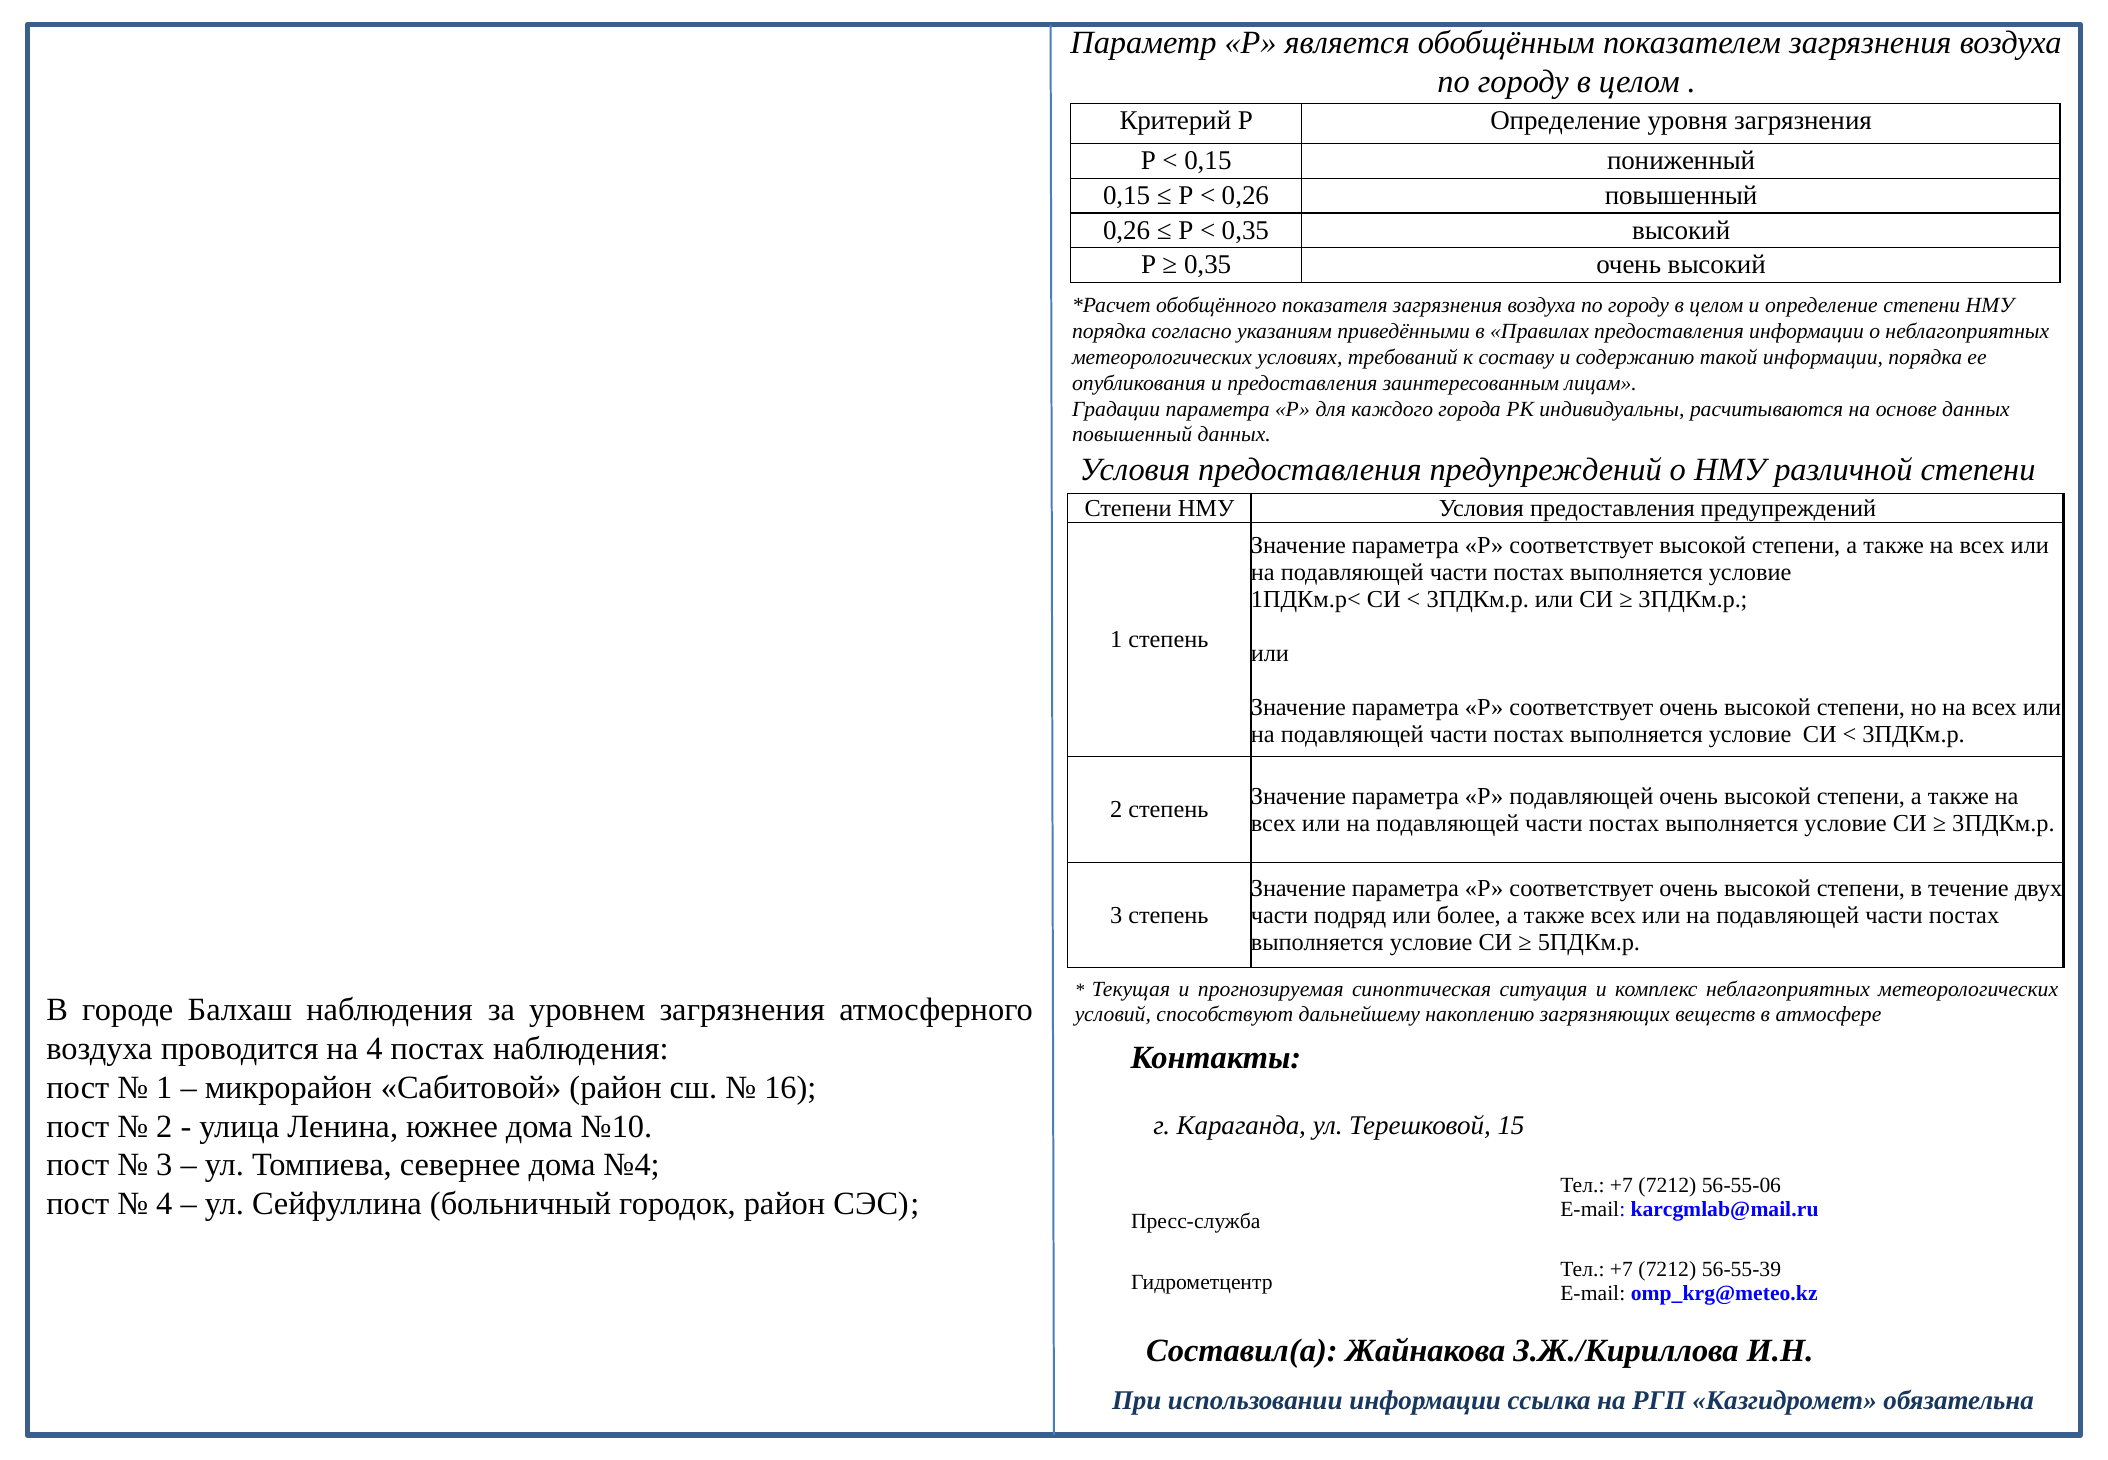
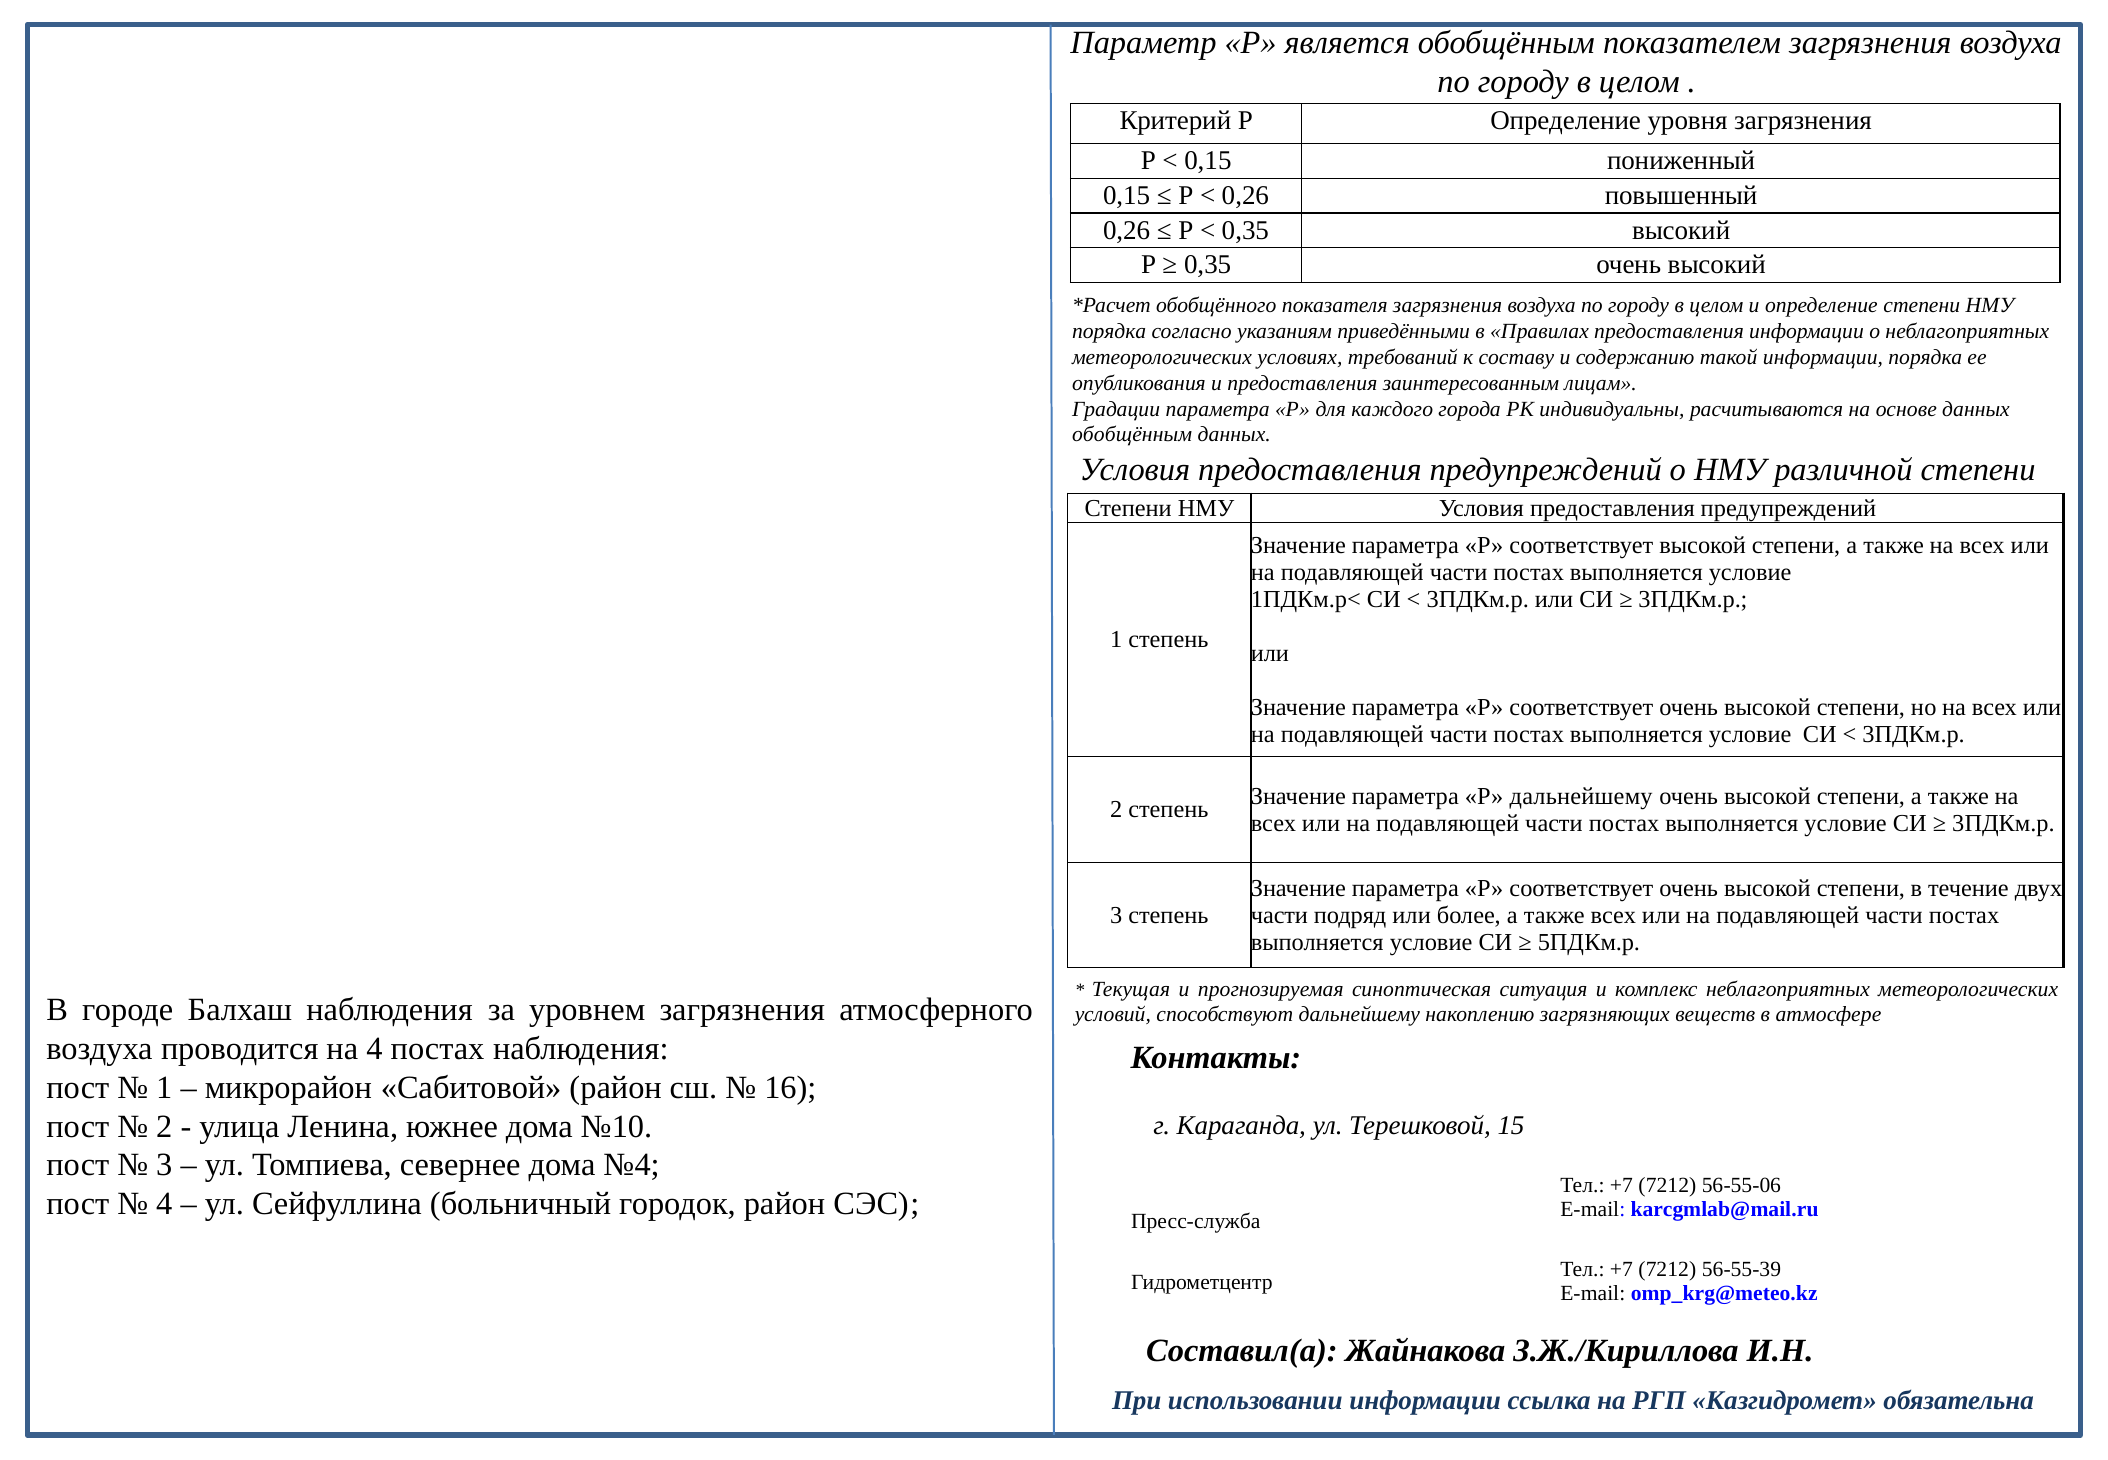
повышенный at (1132, 435): повышенный -> обобщённым
Р подавляющей: подавляющей -> дальнейшему
